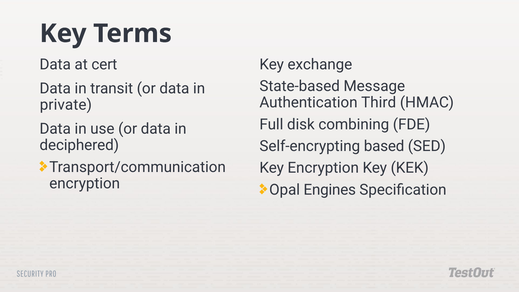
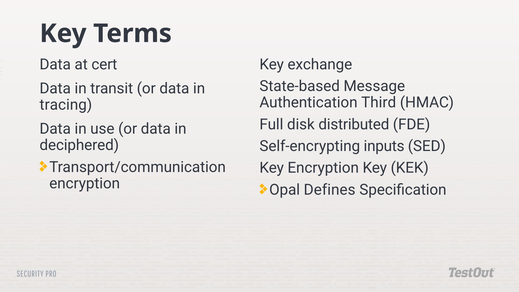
private: private -> tracing
combining: combining -> distributed
based: based -> inputs
Engines: Engines -> Defines
